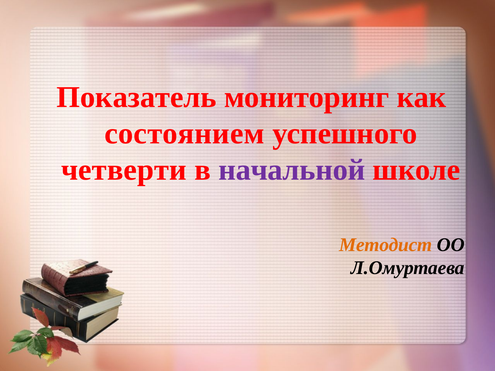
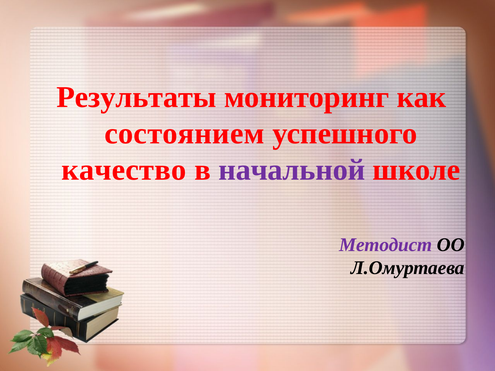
Показатель: Показатель -> Результаты
четверти: четверти -> качество
Методист colour: orange -> purple
